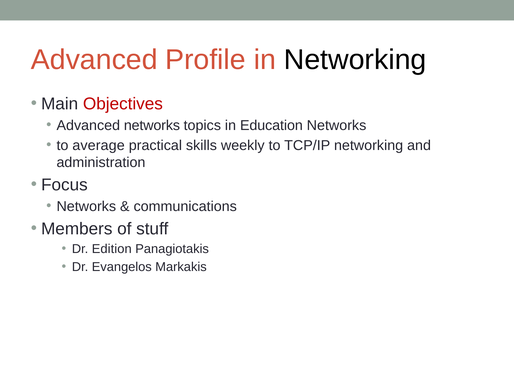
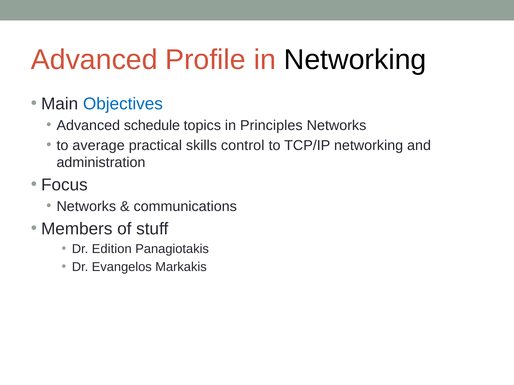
Objectives colour: red -> blue
Advanced networks: networks -> schedule
Education: Education -> Principles
weekly: weekly -> control
